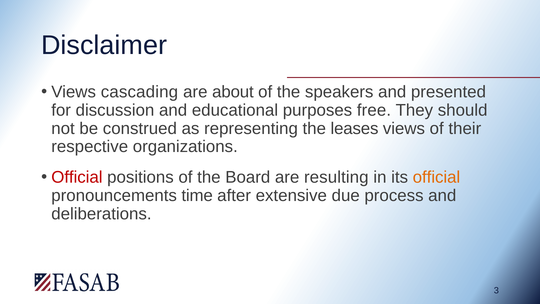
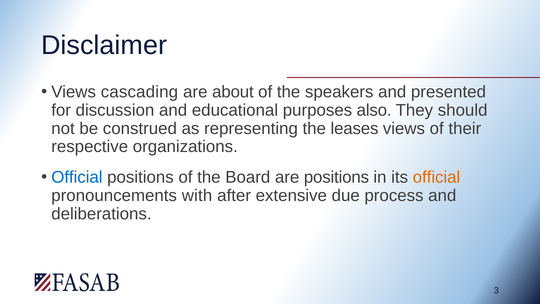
free: free -> also
Official at (77, 177) colour: red -> blue
are resulting: resulting -> positions
time: time -> with
